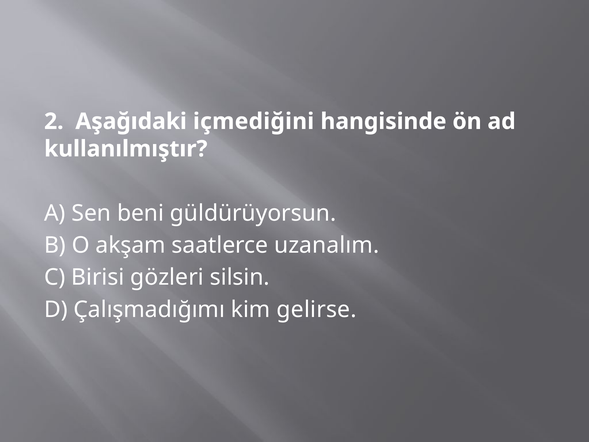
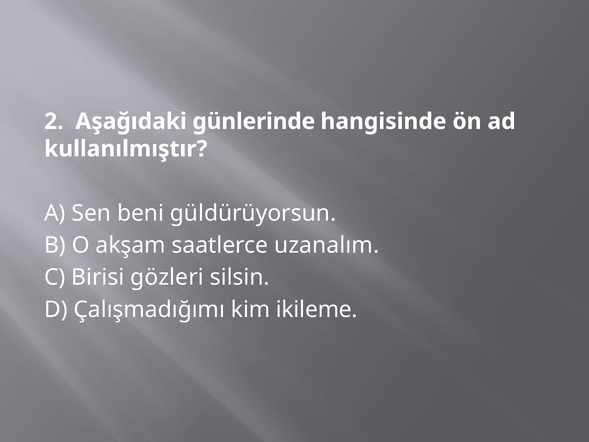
içmediğini: içmediğini -> günlerinde
gelirse: gelirse -> ikileme
